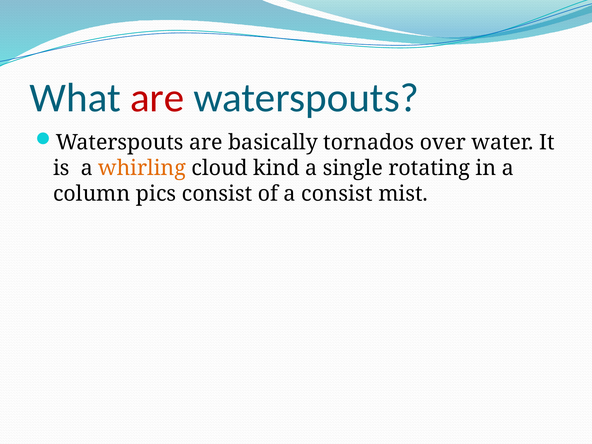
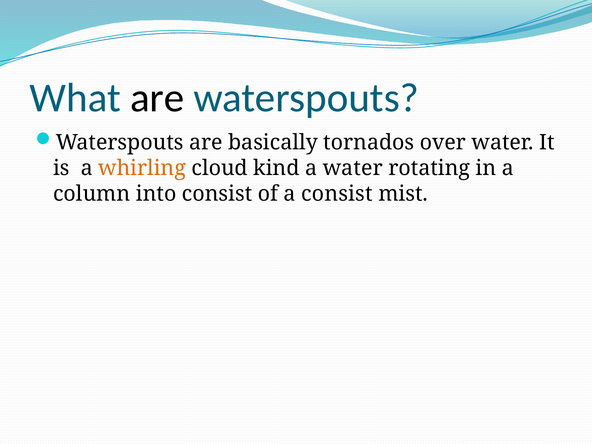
are at (157, 98) colour: red -> black
a single: single -> water
pics: pics -> into
